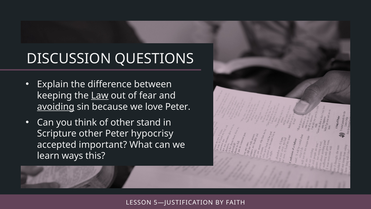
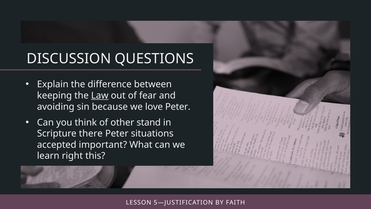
avoiding underline: present -> none
Scripture other: other -> there
hypocrisy: hypocrisy -> situations
ways: ways -> right
